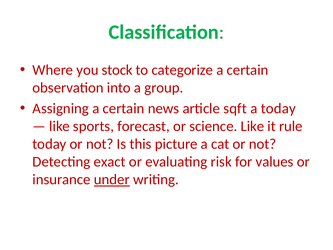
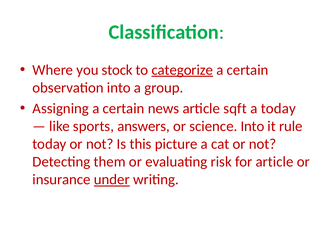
categorize underline: none -> present
forecast: forecast -> answers
science Like: Like -> Into
exact: exact -> them
for values: values -> article
